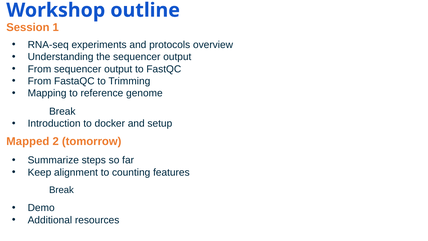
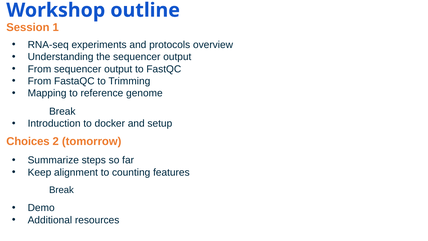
Mapped: Mapped -> Choices
